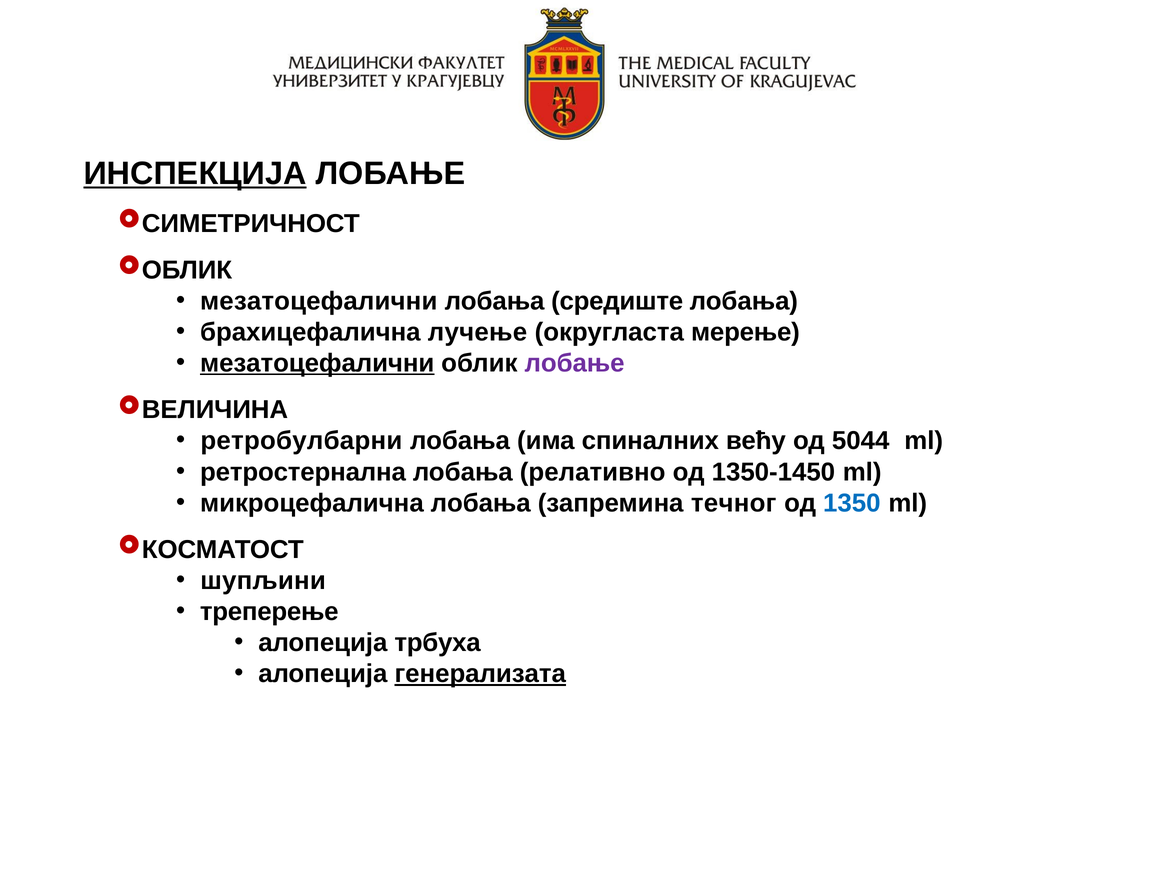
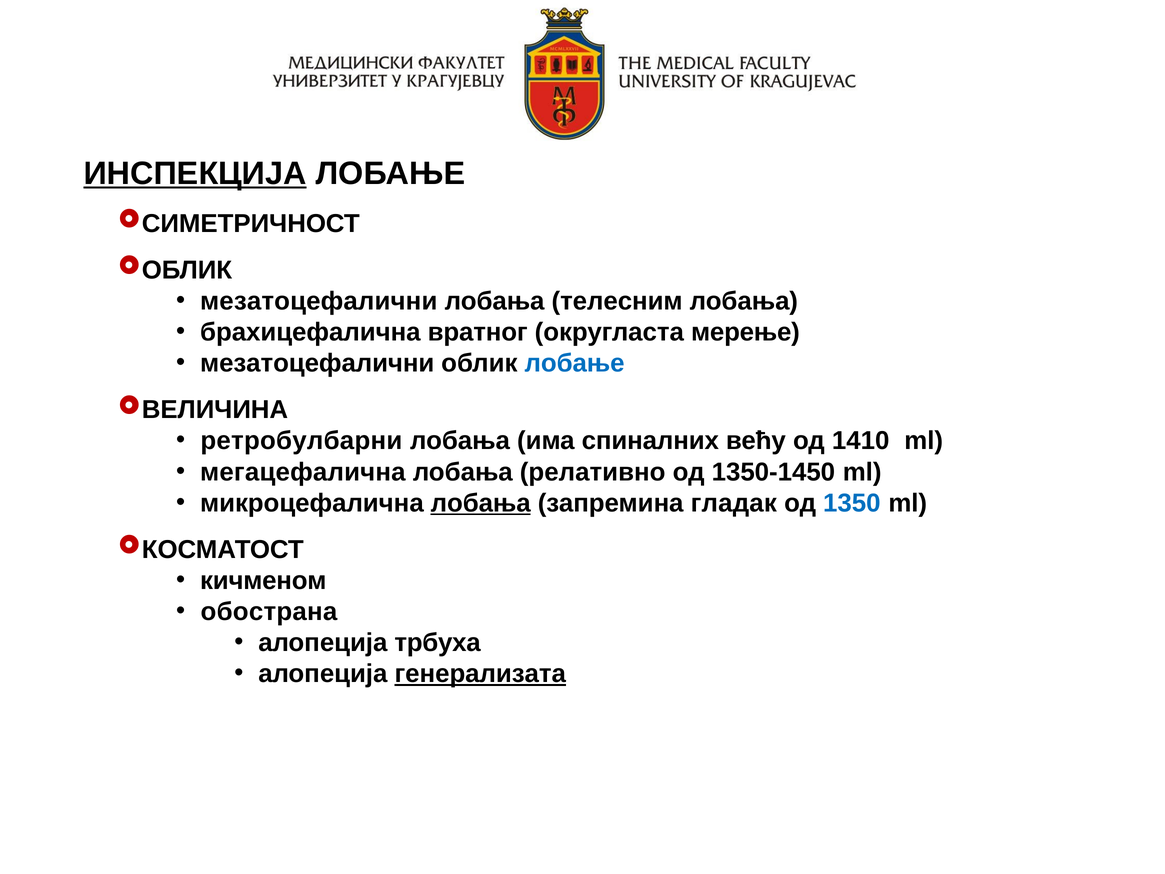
средиште: средиште -> телесним
лучење: лучење -> вратног
мезатоцефалични at (317, 363) underline: present -> none
лобање at (575, 363) colour: purple -> blue
5044: 5044 -> 1410
ретростернална: ретростернална -> мегацефалична
лобања at (481, 503) underline: none -> present
течног: течног -> гладак
шупљини: шупљини -> кичменом
треперење: треперење -> обострана
